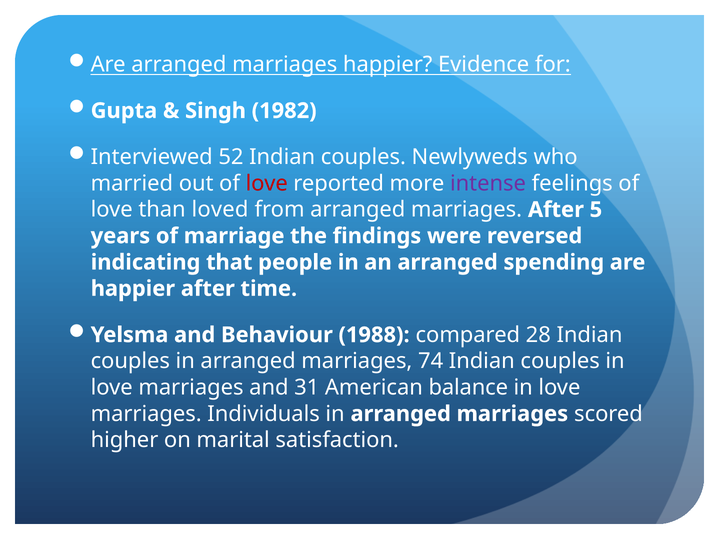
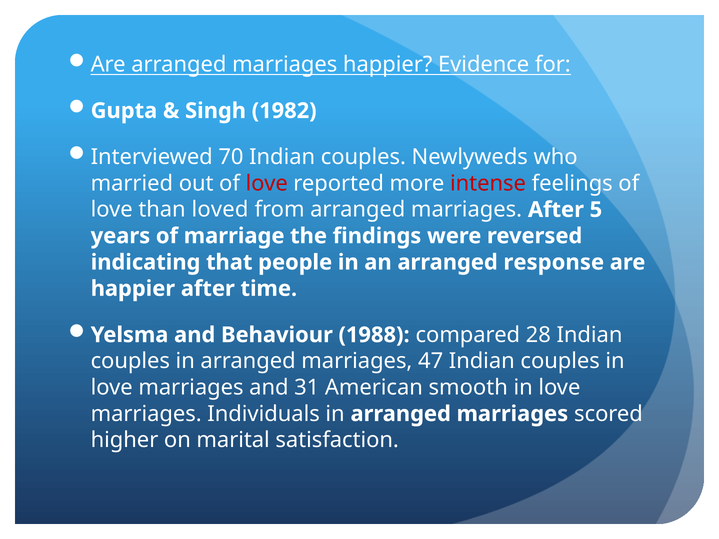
52: 52 -> 70
intense colour: purple -> red
spending: spending -> response
74: 74 -> 47
balance: balance -> smooth
